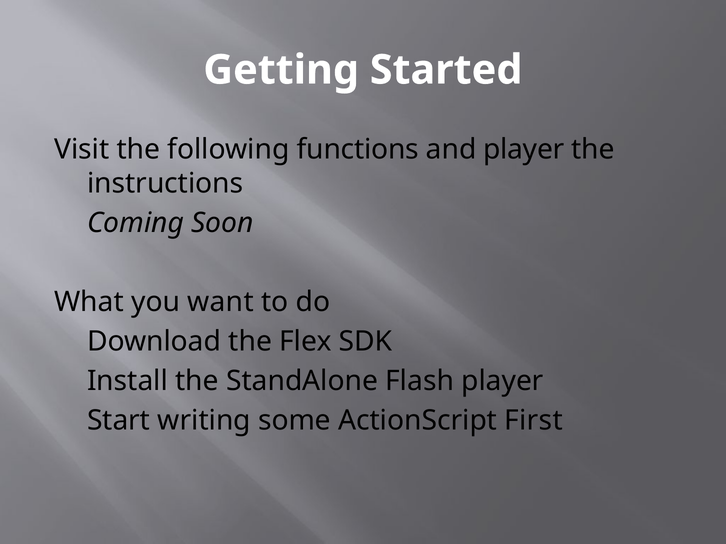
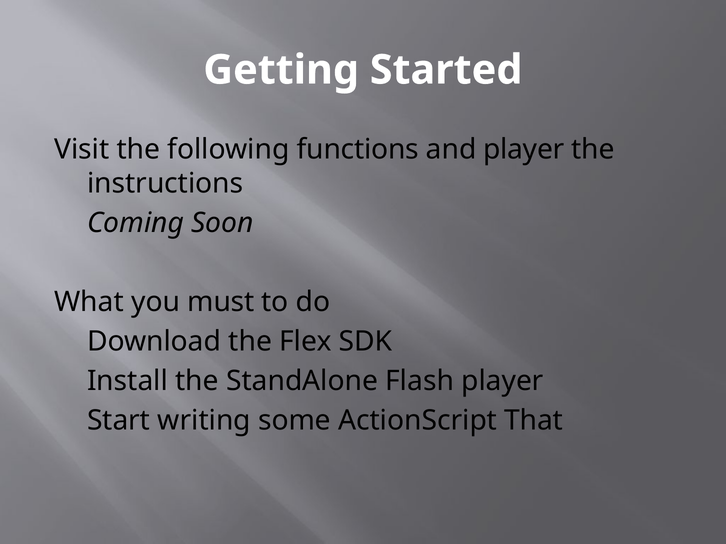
want: want -> must
First: First -> That
